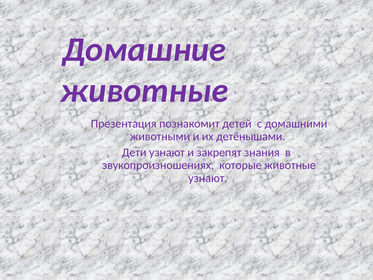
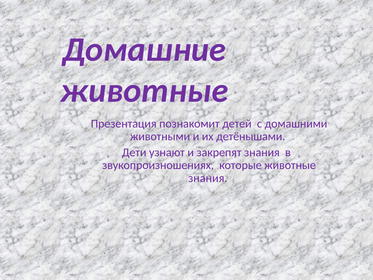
узнают at (208, 178): узнают -> знания
